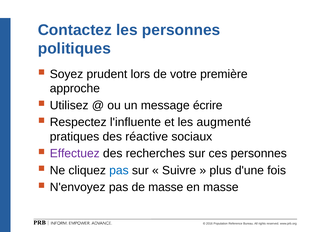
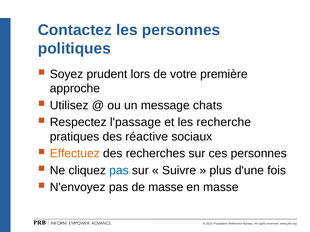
écrire: écrire -> chats
l'influente: l'influente -> l'passage
augmenté: augmenté -> recherche
Effectuez colour: purple -> orange
